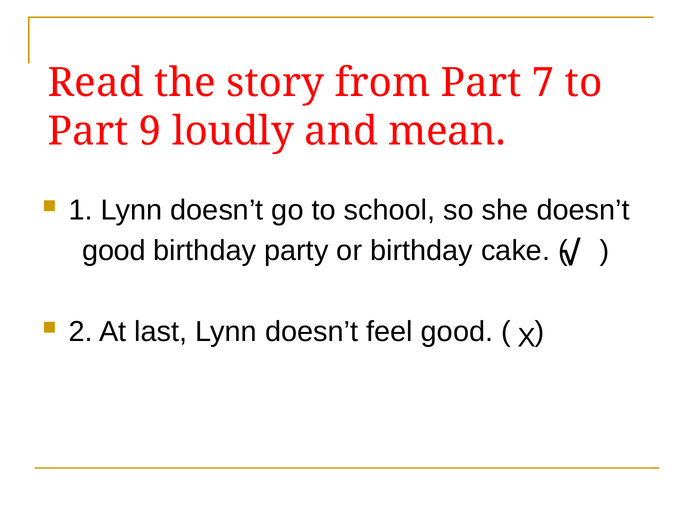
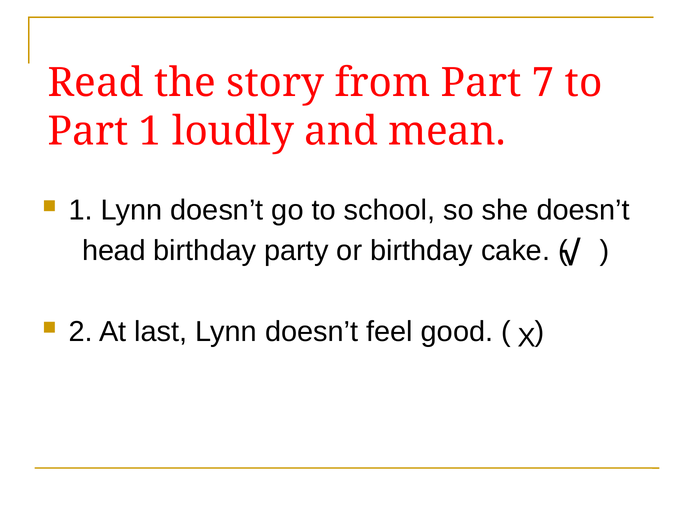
Part 9: 9 -> 1
good at (114, 251): good -> head
